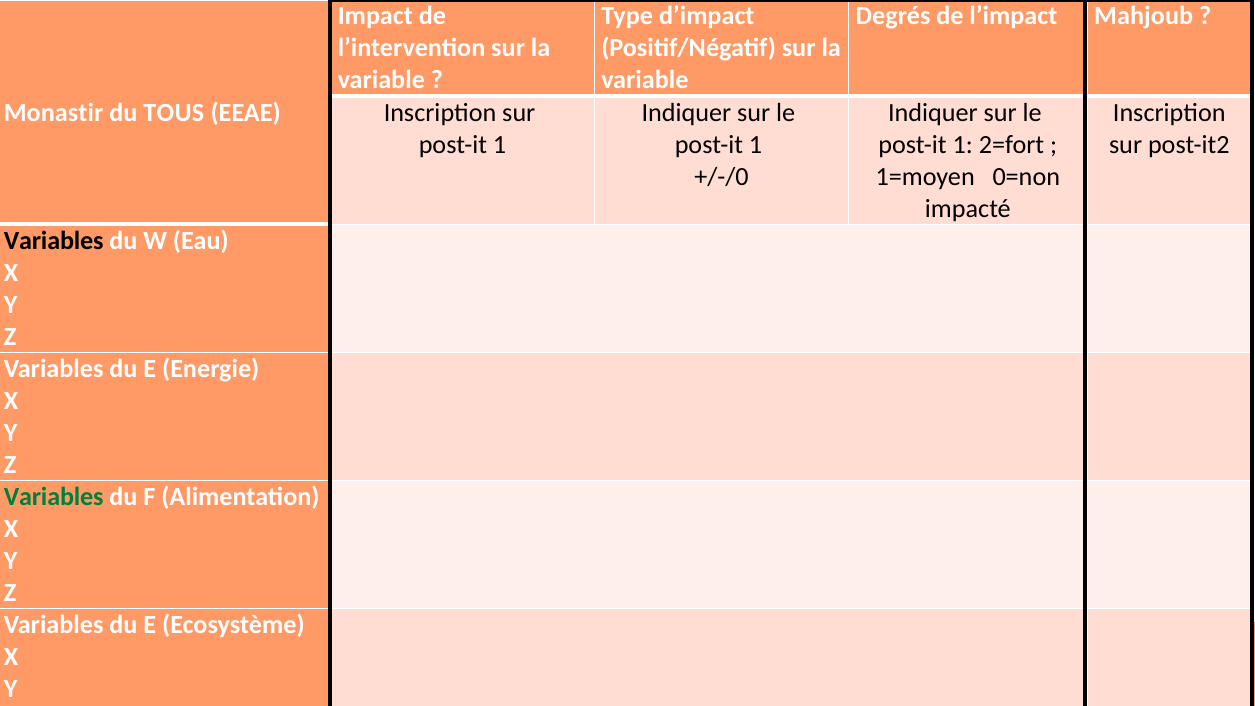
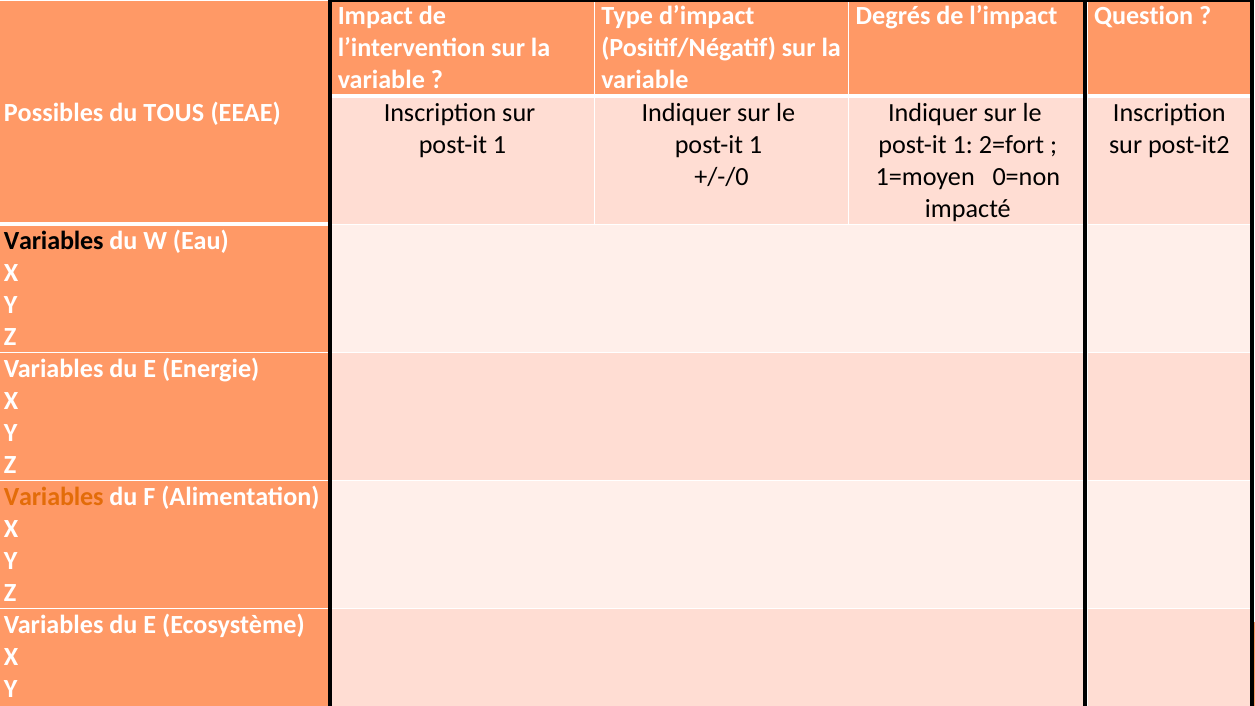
Mahjoub: Mahjoub -> Question
Monastir: Monastir -> Possibles
Variables at (54, 497) colour: green -> orange
